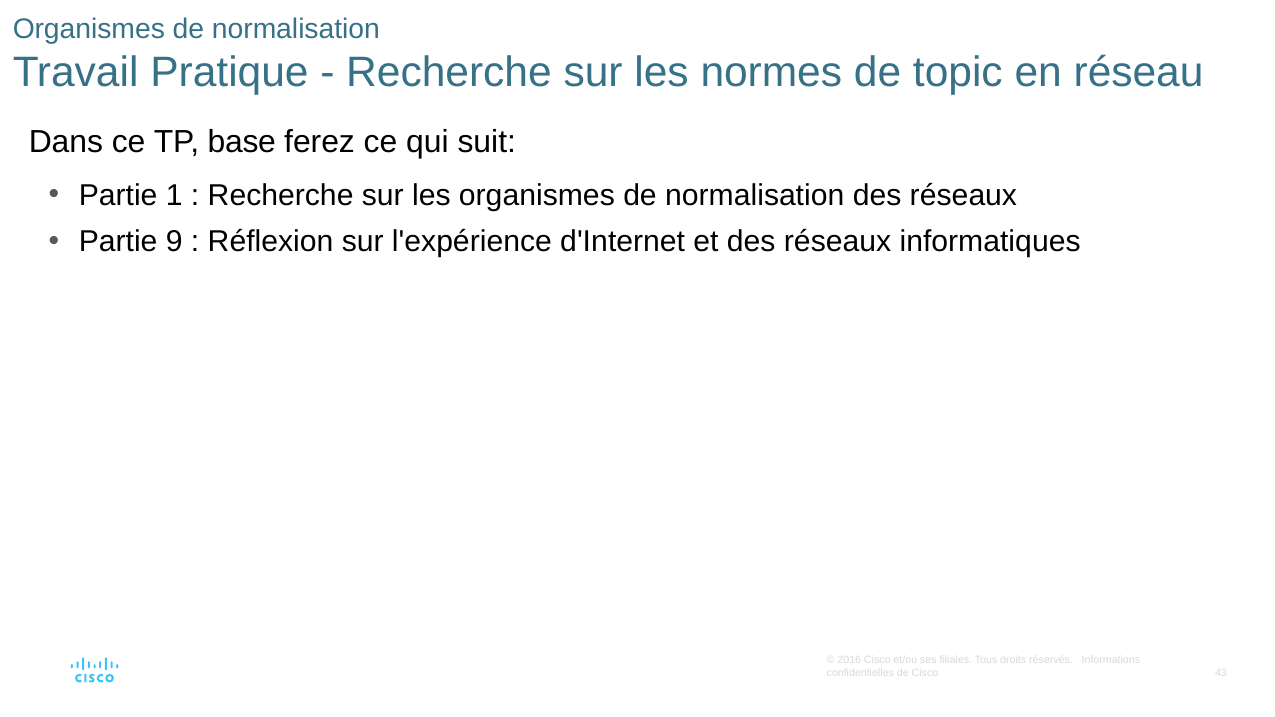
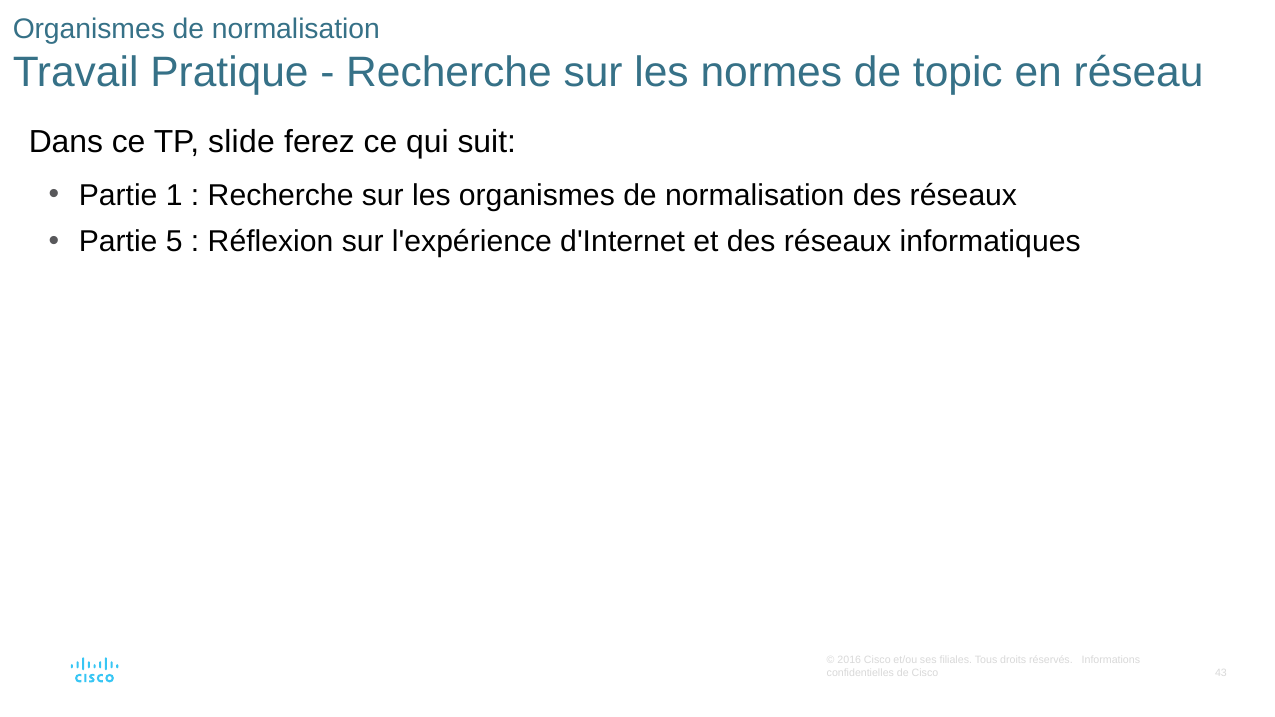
base: base -> slide
9: 9 -> 5
